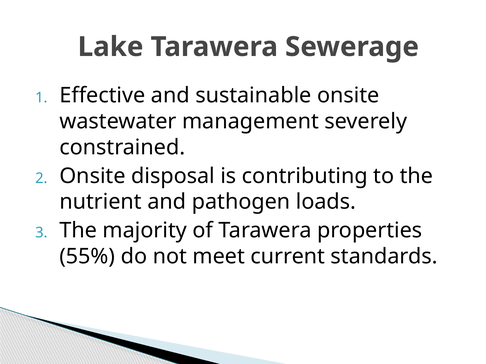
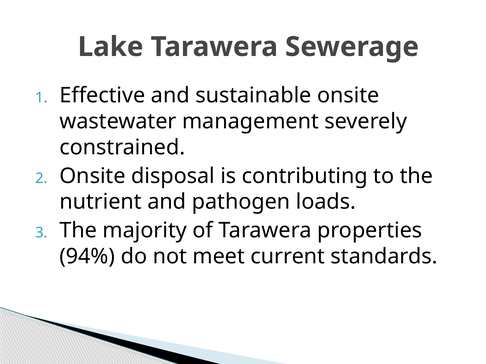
55%: 55% -> 94%
